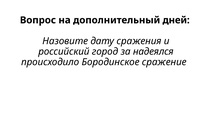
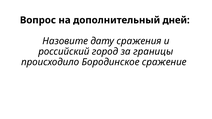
надеялся: надеялся -> границы
